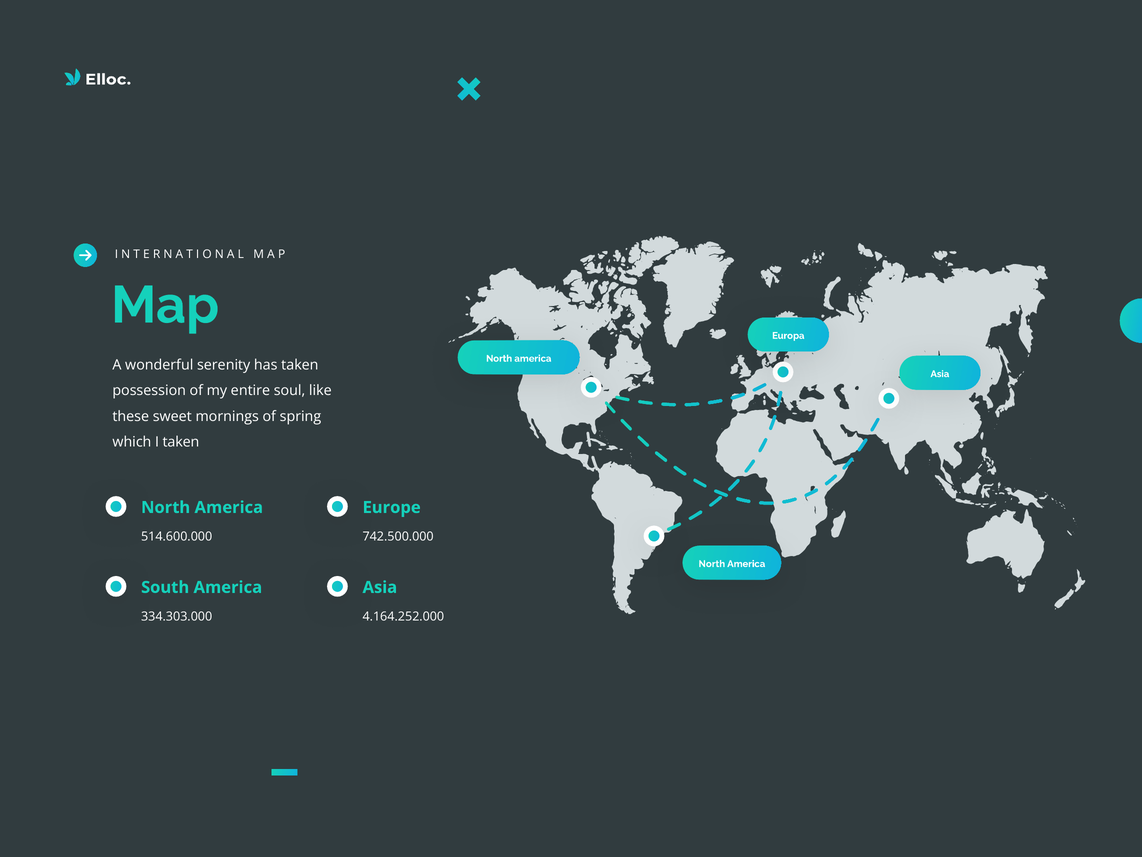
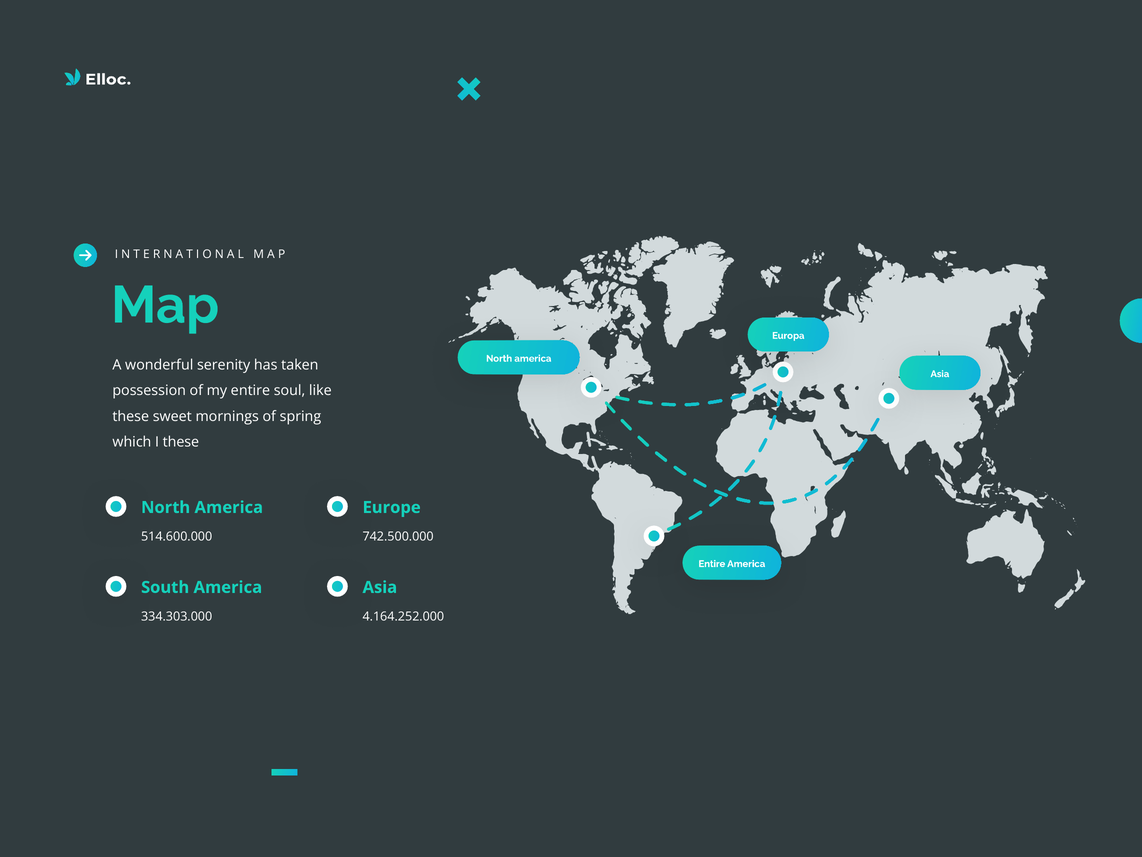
I taken: taken -> these
North at (712, 564): North -> Entire
